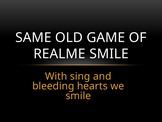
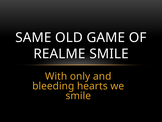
sing: sing -> only
